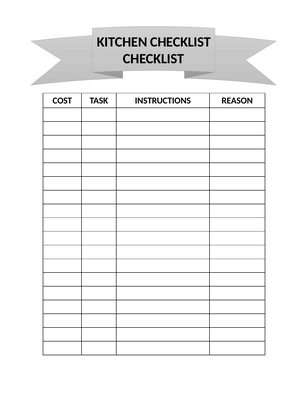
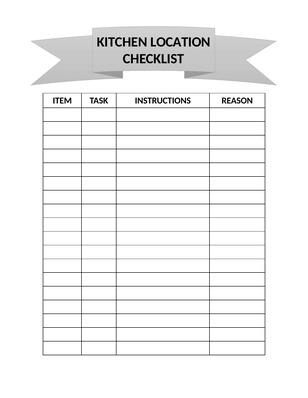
KITCHEN CHECKLIST: CHECKLIST -> LOCATION
COST: COST -> ITEM
